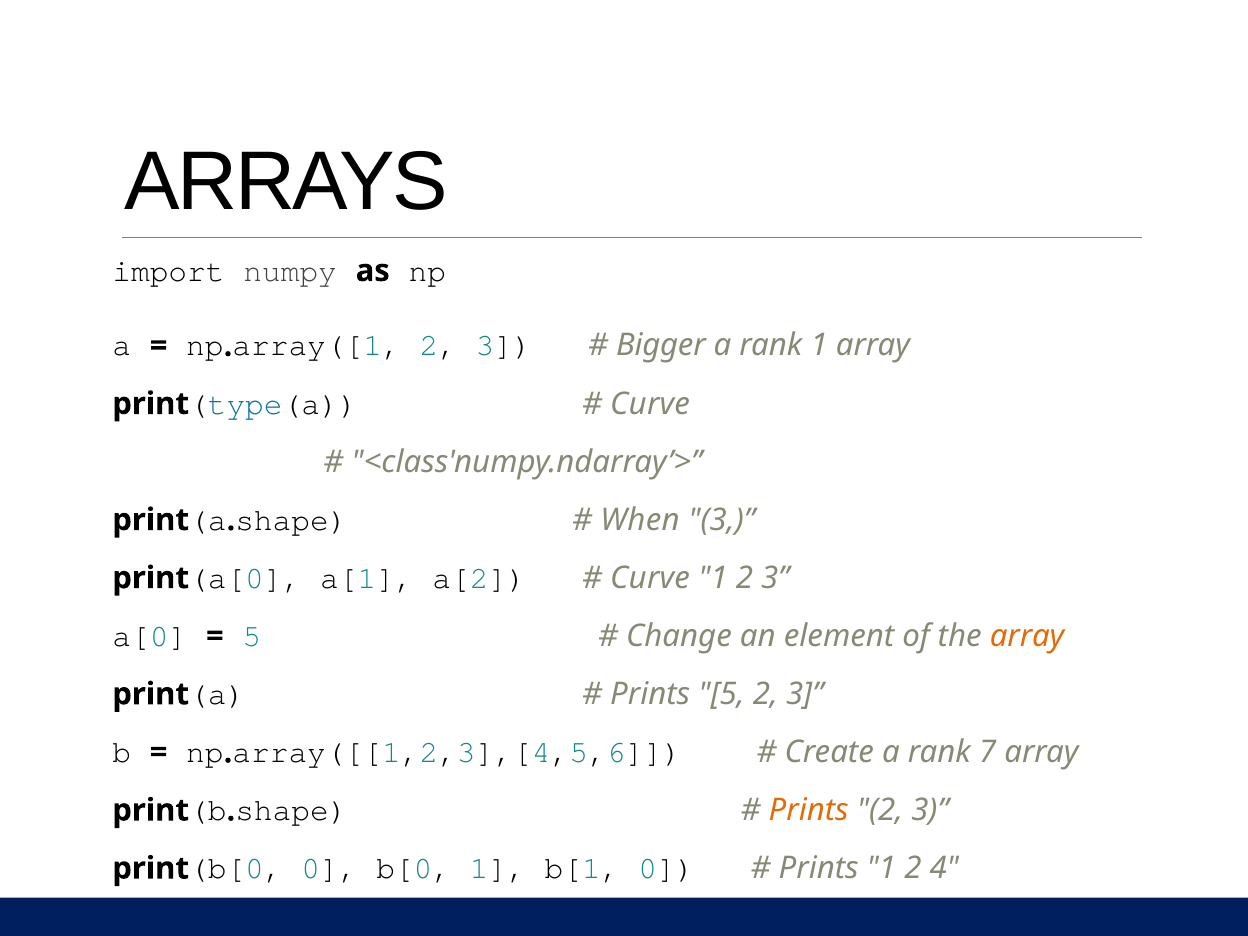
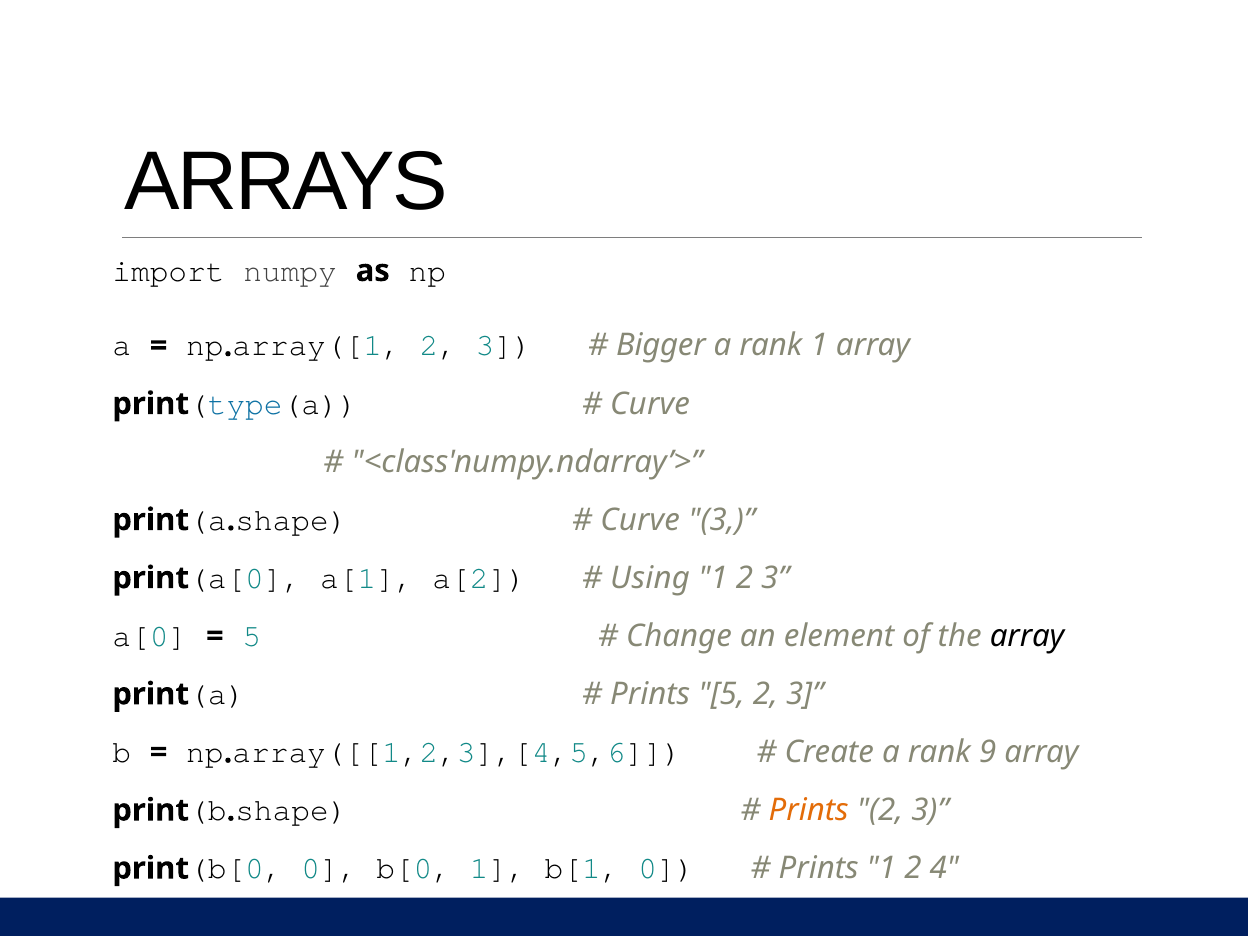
When at (640, 520): When -> Curve
Curve at (650, 578): Curve -> Using
array at (1027, 636) colour: orange -> black
7: 7 -> 9
